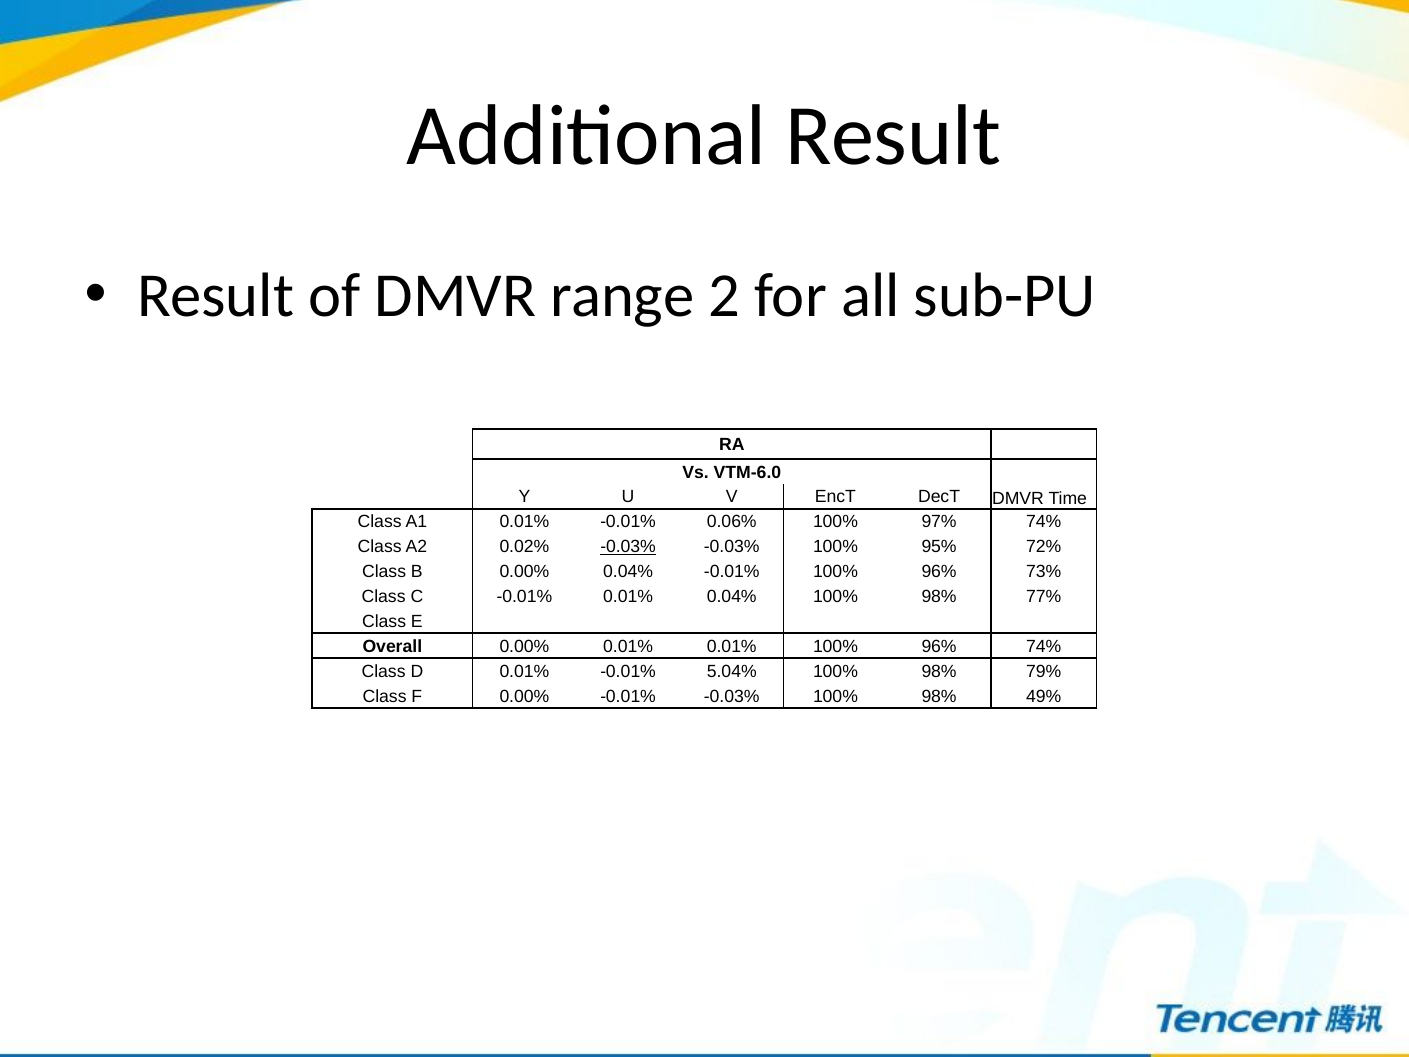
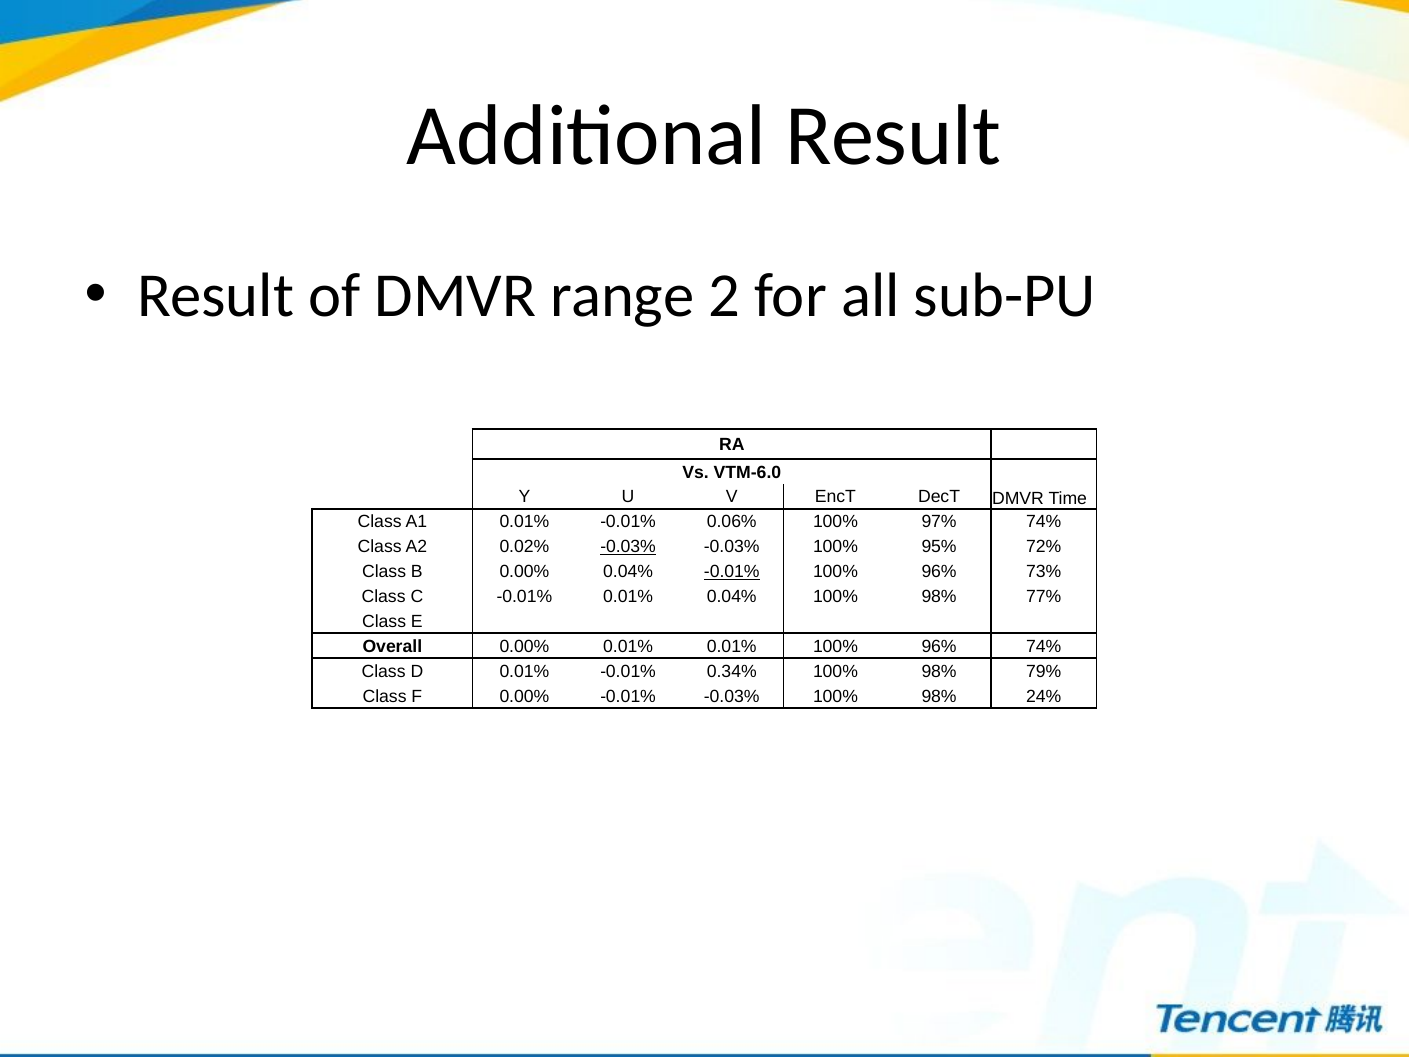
-0.01% at (732, 572) underline: none -> present
5.04%: 5.04% -> 0.34%
49%: 49% -> 24%
